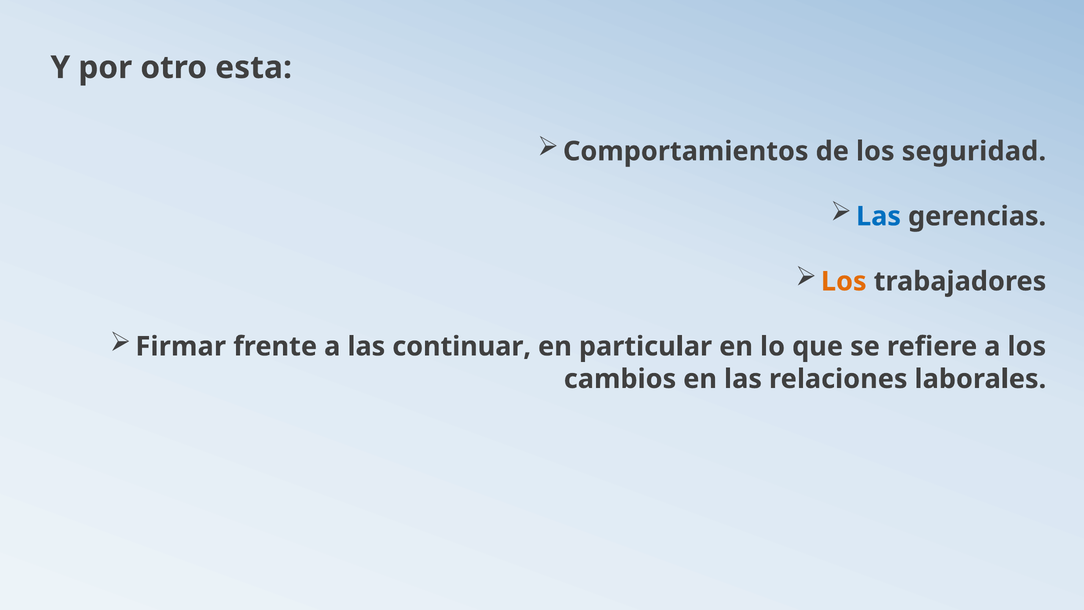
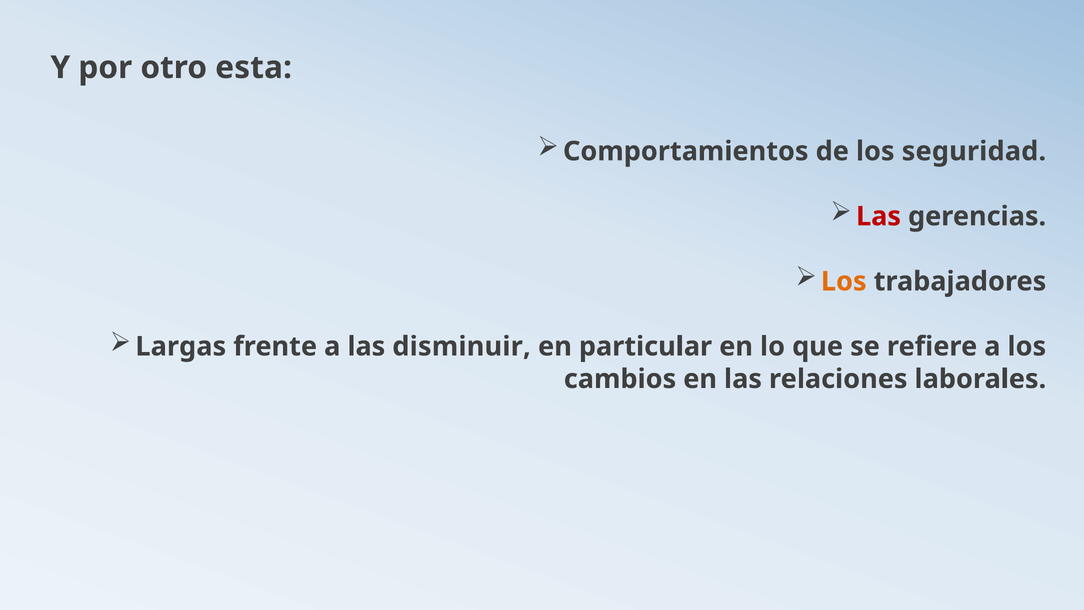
Las at (878, 216) colour: blue -> red
Firmar: Firmar -> Largas
continuar: continuar -> disminuir
